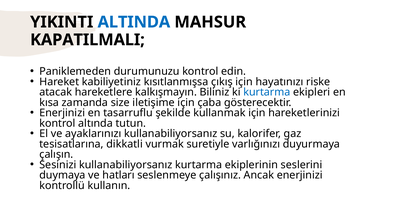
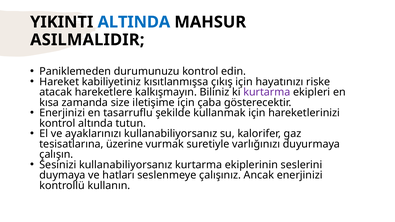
KAPATILMALI: KAPATILMALI -> ASILMALIDIR
kurtarma at (267, 92) colour: blue -> purple
dikkatli: dikkatli -> üzerine
